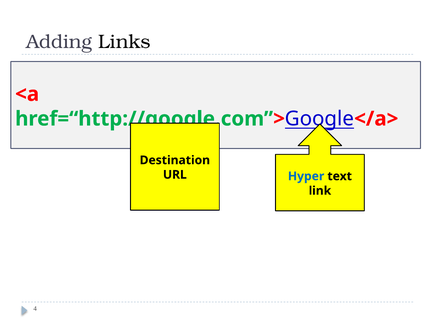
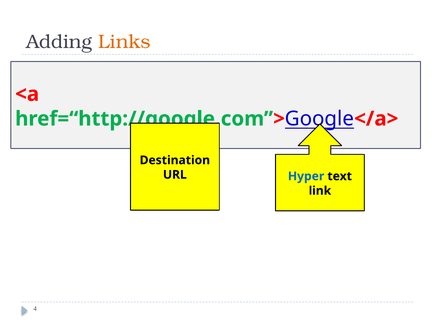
Links colour: black -> orange
